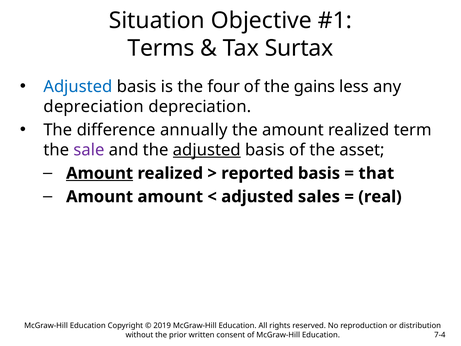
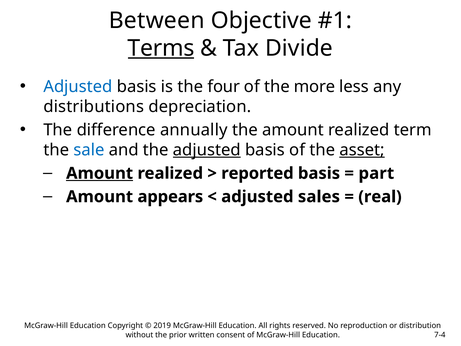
Situation: Situation -> Between
Terms underline: none -> present
Surtax: Surtax -> Divide
gains: gains -> more
depreciation at (94, 107): depreciation -> distributions
sale colour: purple -> blue
asset underline: none -> present
that: that -> part
Amount amount: amount -> appears
